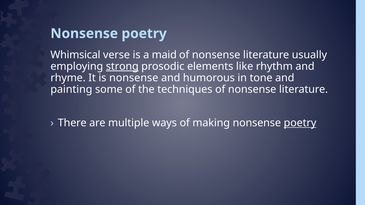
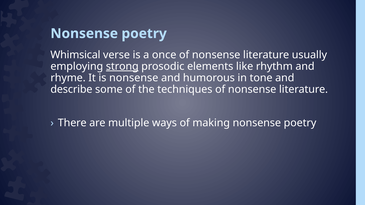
maid: maid -> once
painting: painting -> describe
poetry at (300, 123) underline: present -> none
